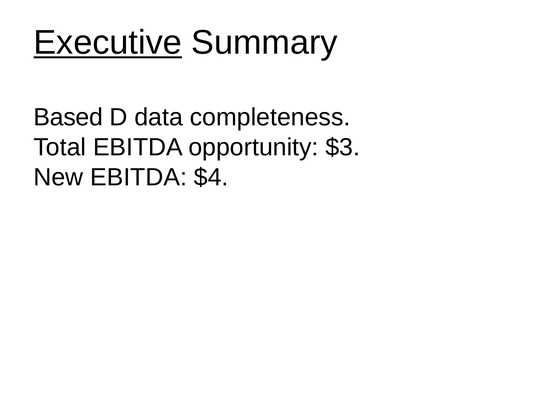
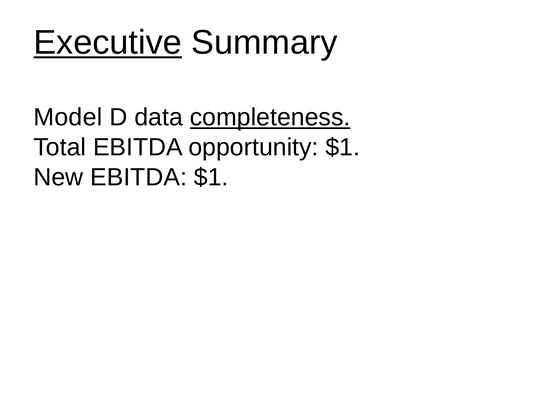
Based: Based -> Model
completeness underline: none -> present
opportunity $3: $3 -> $1
EBITDA $4: $4 -> $1
